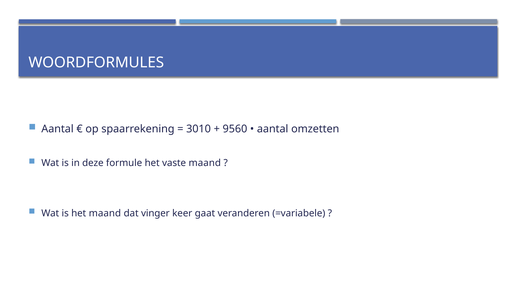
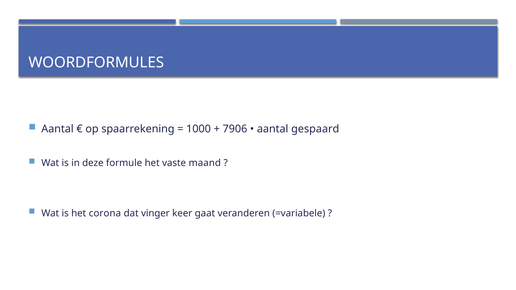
3010: 3010 -> 1000
9560: 9560 -> 7906
omzetten: omzetten -> gespaard
het maand: maand -> corona
